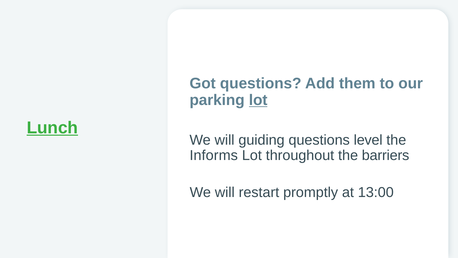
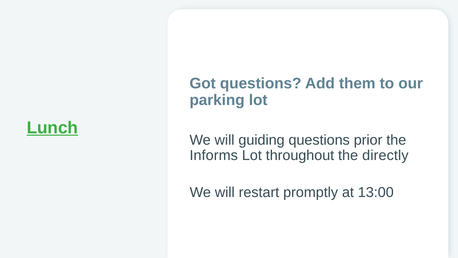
lot at (258, 100) underline: present -> none
level: level -> prior
barriers: barriers -> directly
